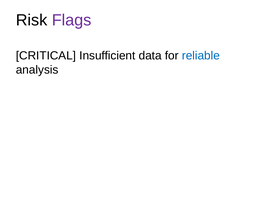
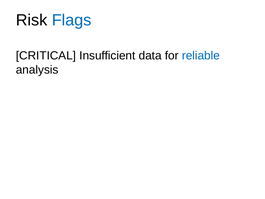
Flags colour: purple -> blue
